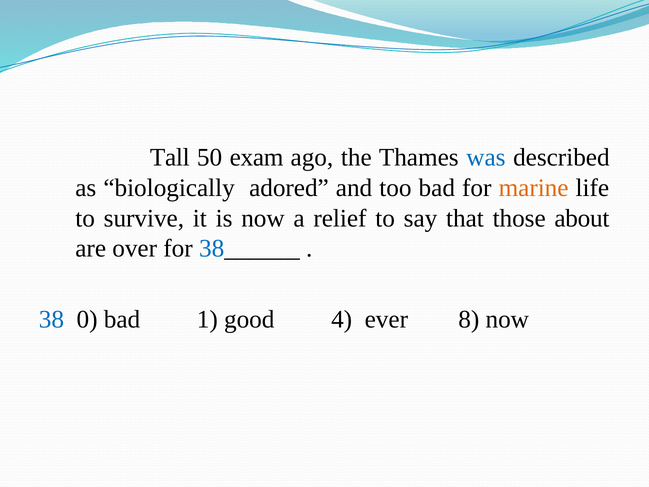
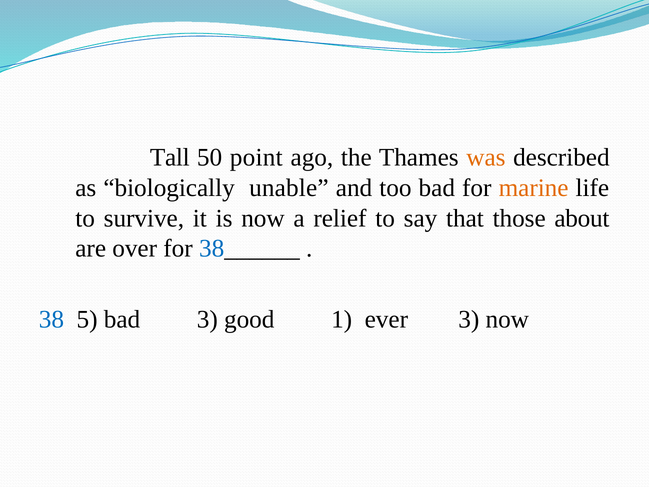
exam: exam -> point
was colour: blue -> orange
adored: adored -> unable
0: 0 -> 5
bad 1: 1 -> 3
4: 4 -> 1
ever 8: 8 -> 3
